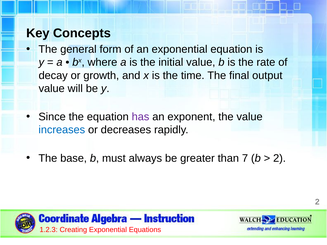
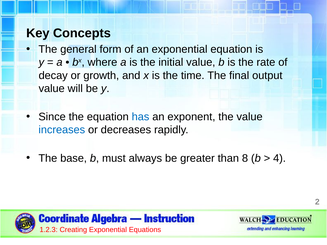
has colour: purple -> blue
7: 7 -> 8
2 at (280, 158): 2 -> 4
